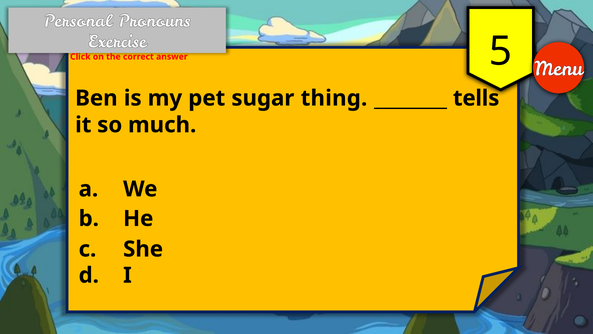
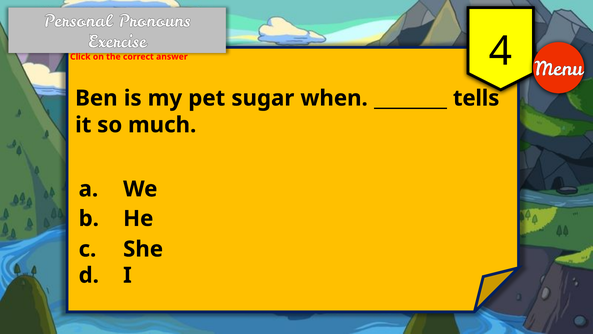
5: 5 -> 4
thing: thing -> when
